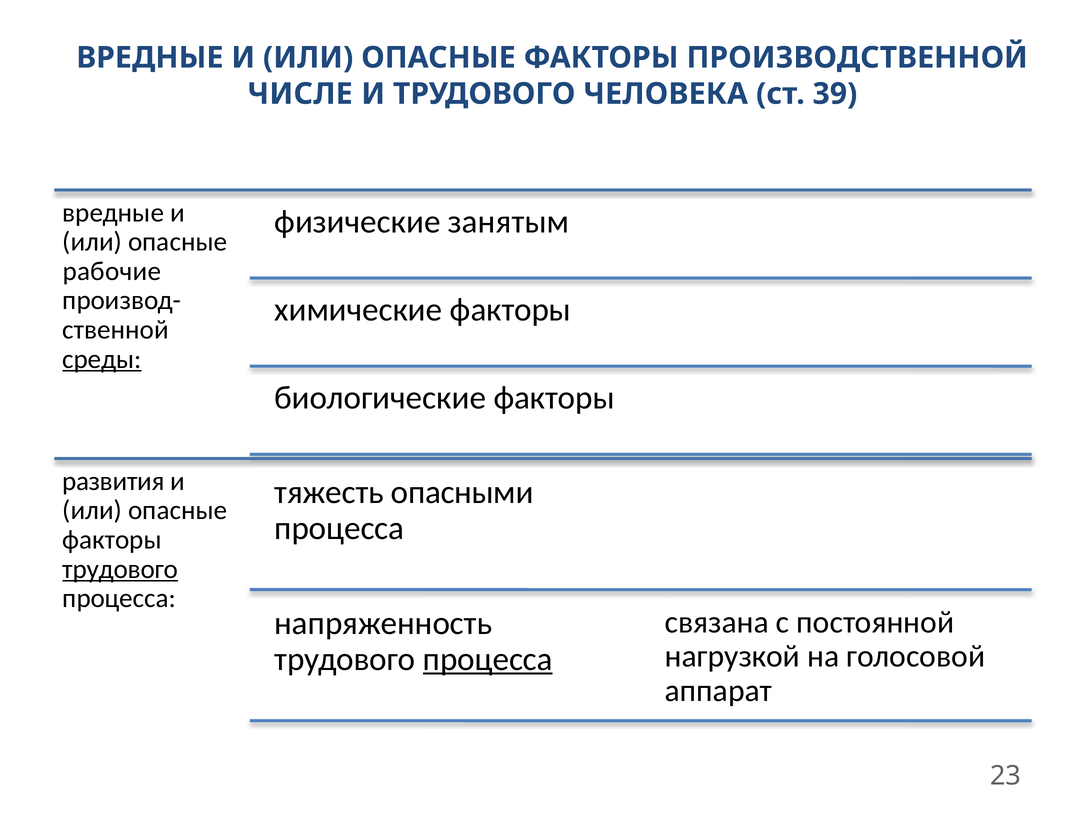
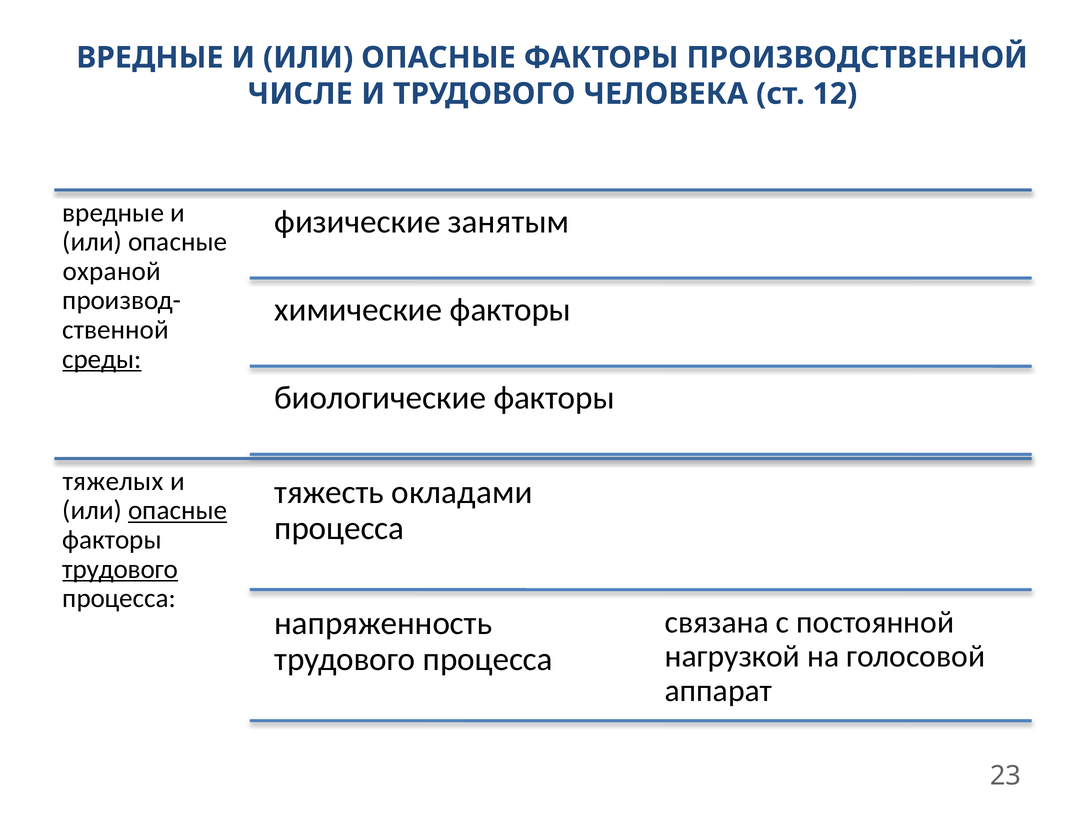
39: 39 -> 12
рабочие: рабочие -> охраной
развития: развития -> тяжелых
опасными: опасными -> окладами
опасные at (178, 511) underline: none -> present
процесса at (488, 660) underline: present -> none
